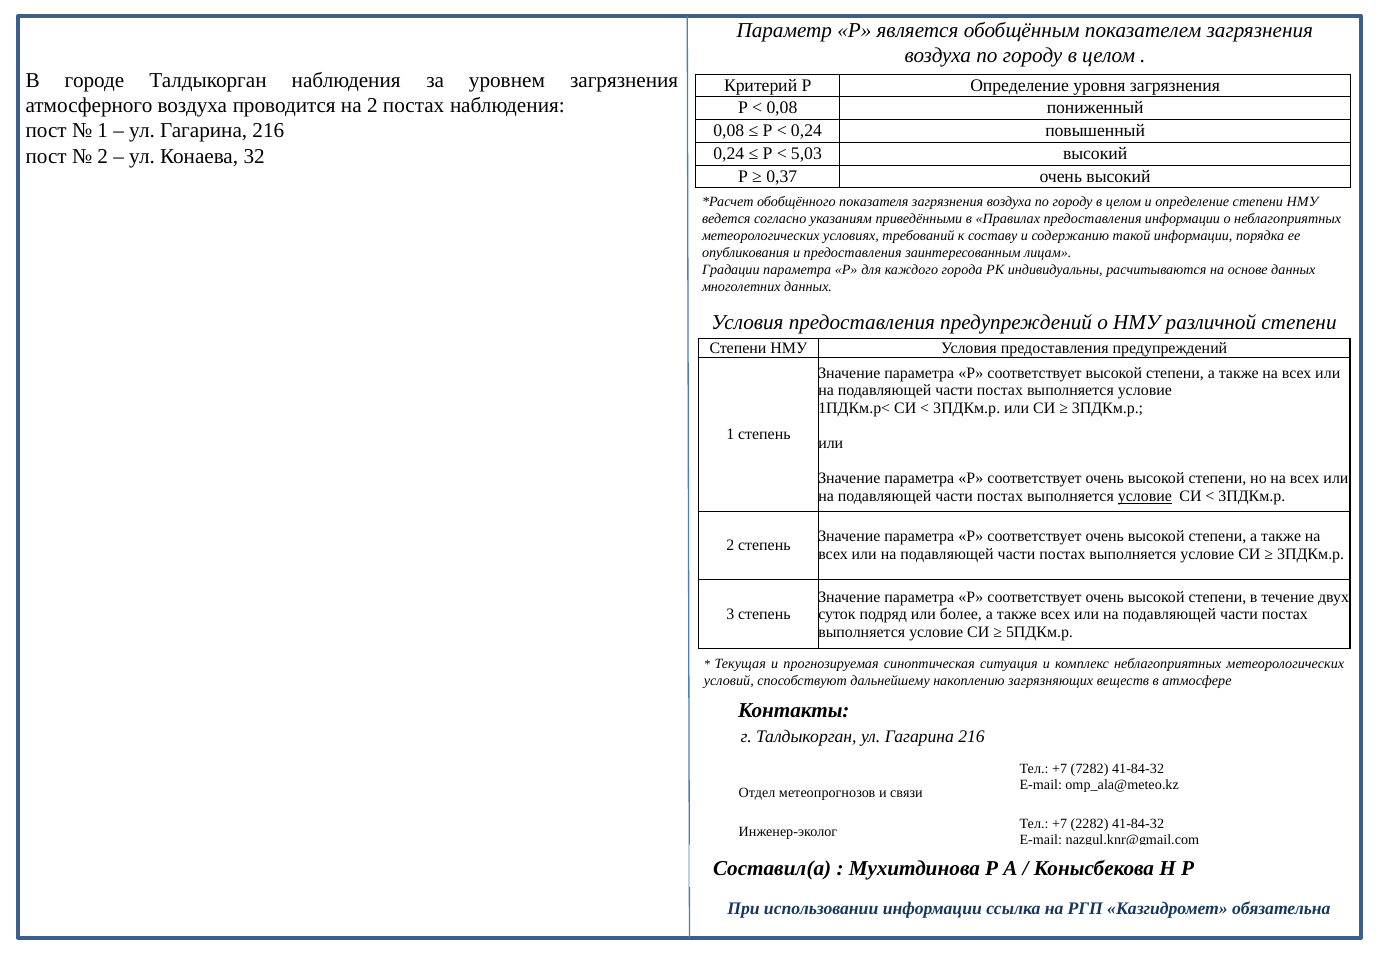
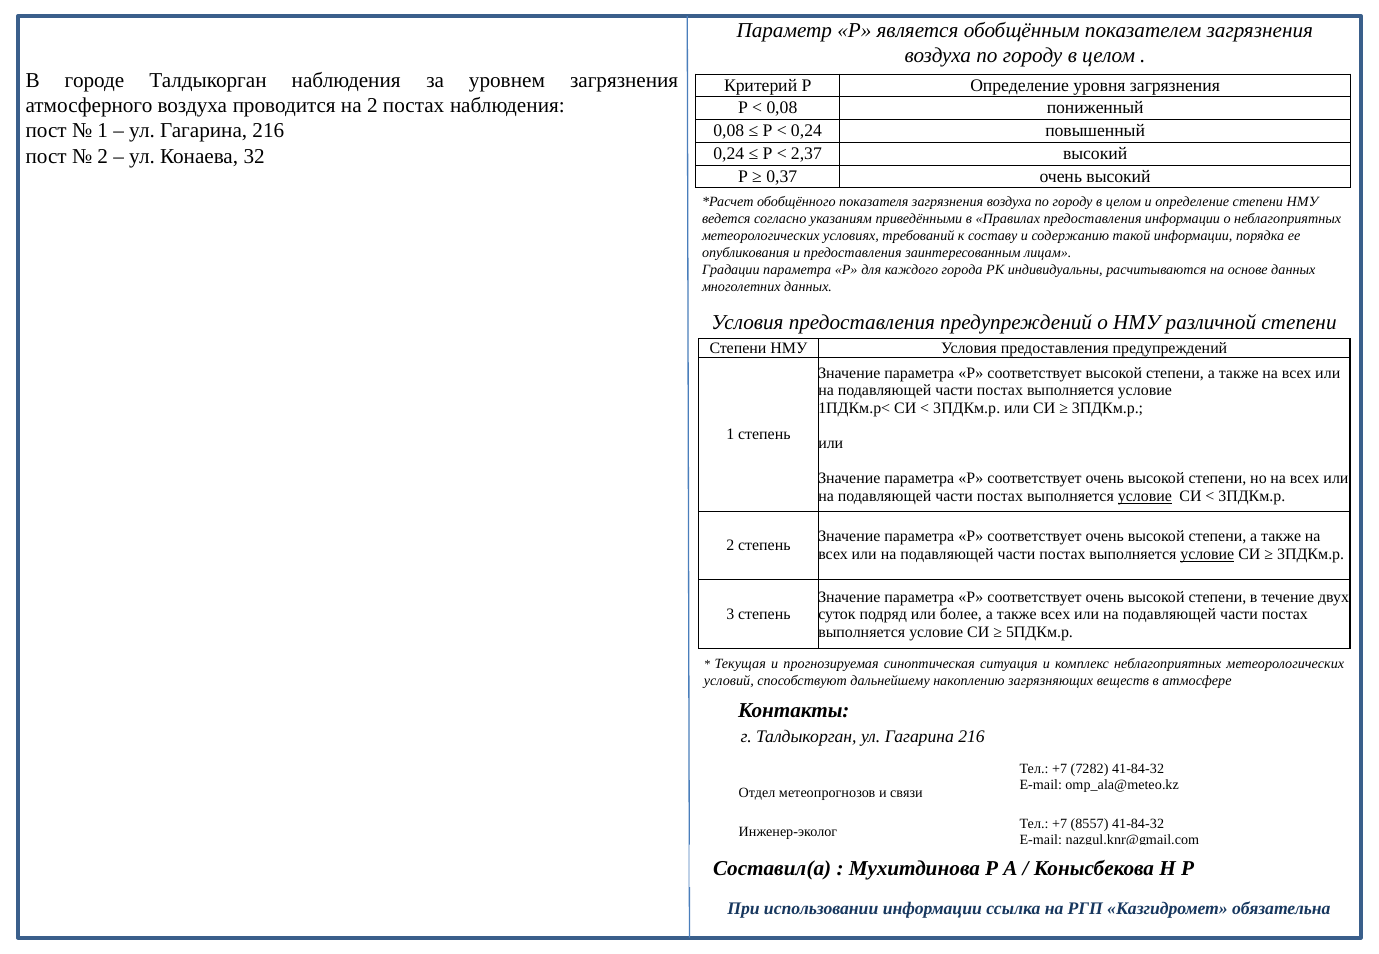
5,03: 5,03 -> 2,37
условие at (1207, 555) underline: none -> present
2282: 2282 -> 8557
